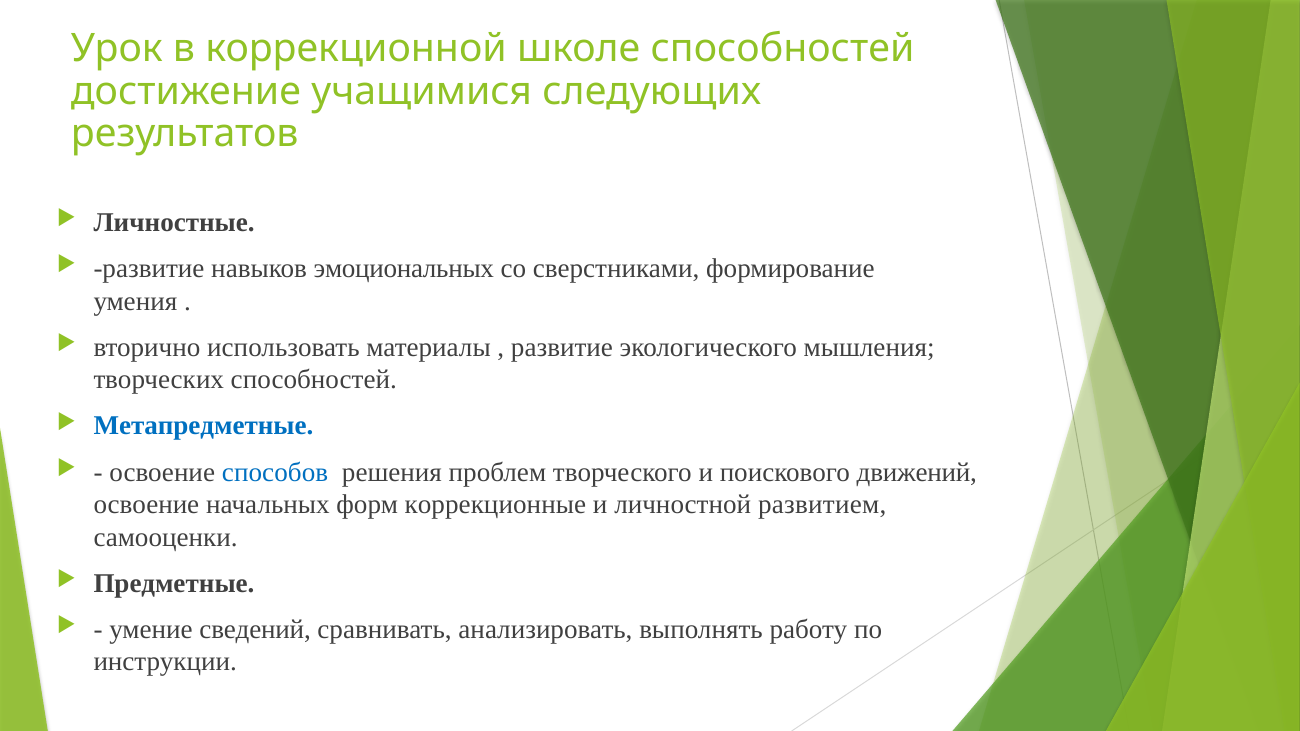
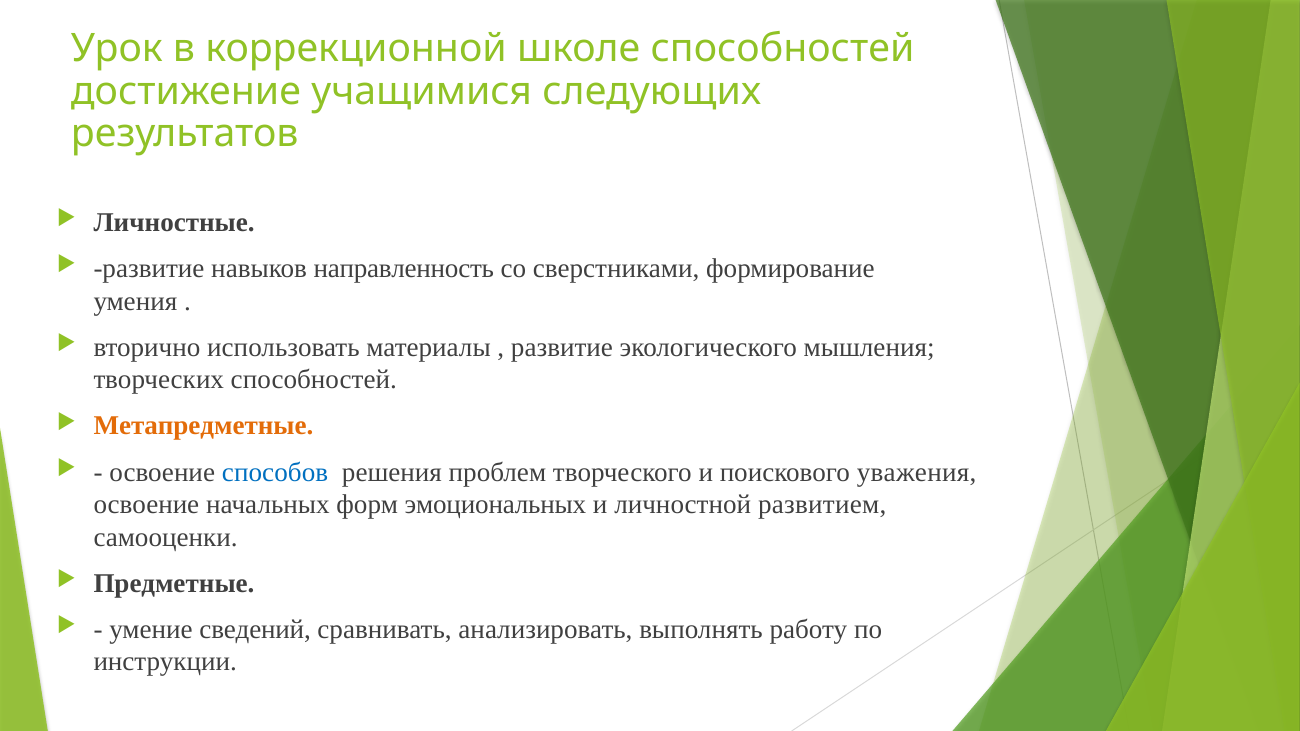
эмоциональных: эмоциональных -> направленность
Метапредметные colour: blue -> orange
движений: движений -> уважения
коррекционные: коррекционные -> эмоциональных
